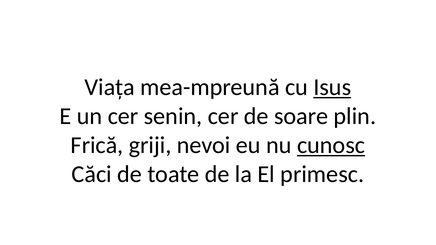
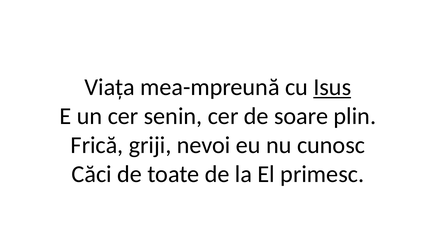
cunosc underline: present -> none
